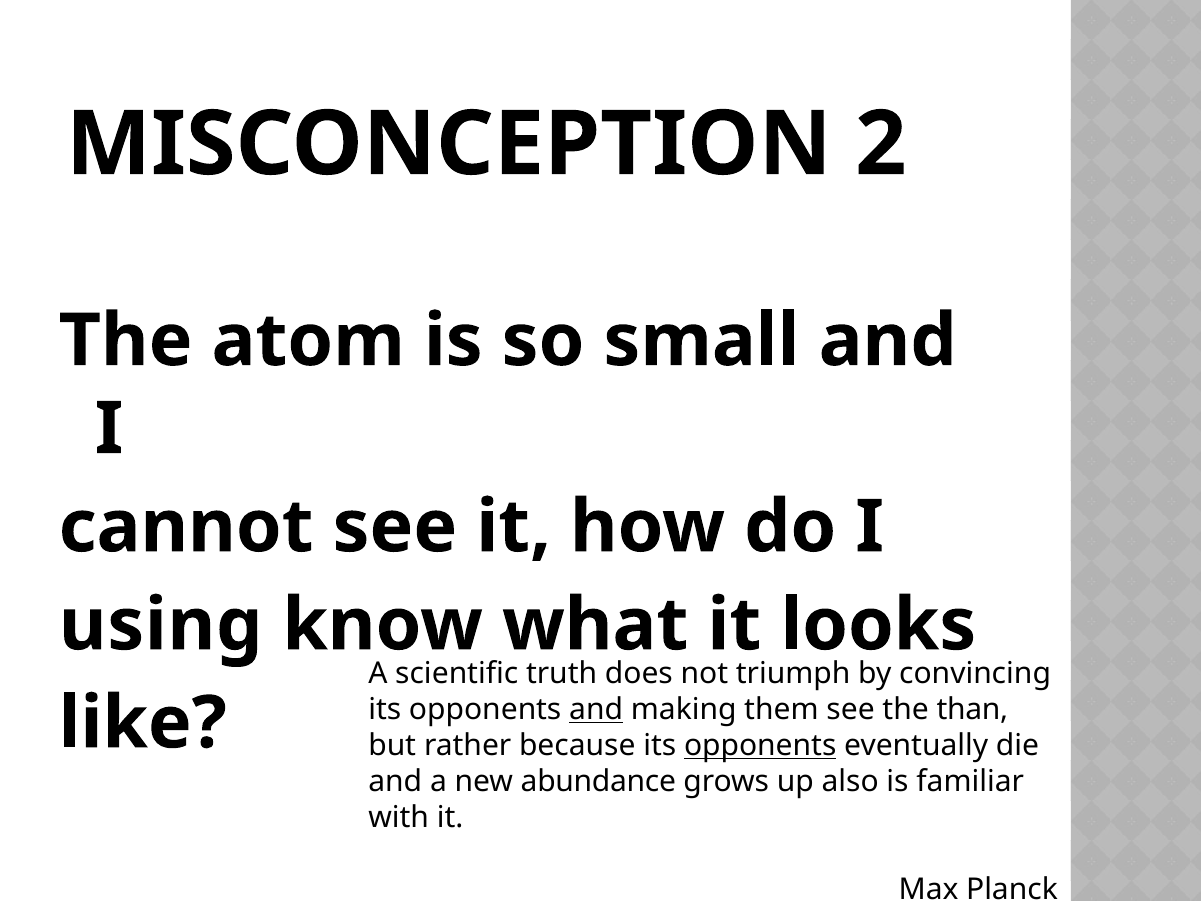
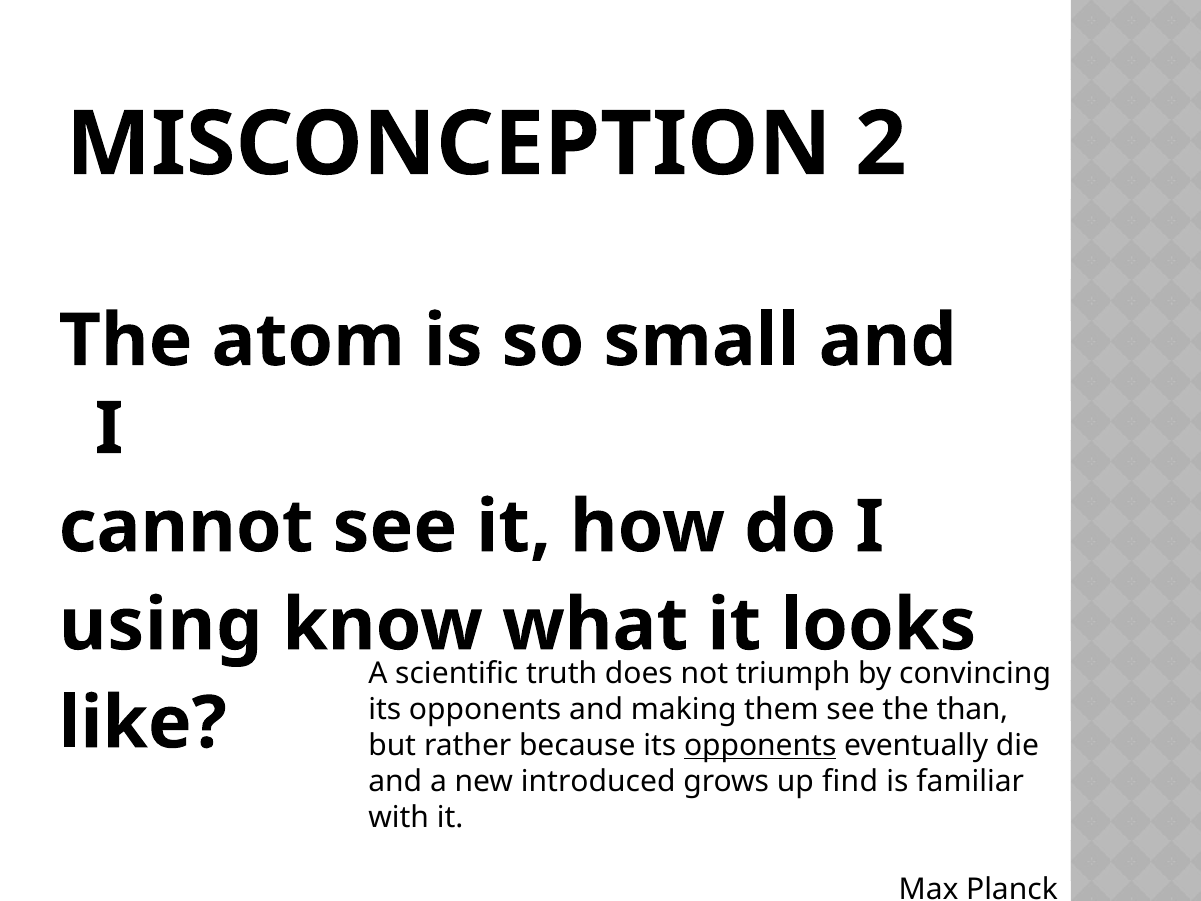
and at (596, 709) underline: present -> none
abundance: abundance -> introduced
also: also -> find
